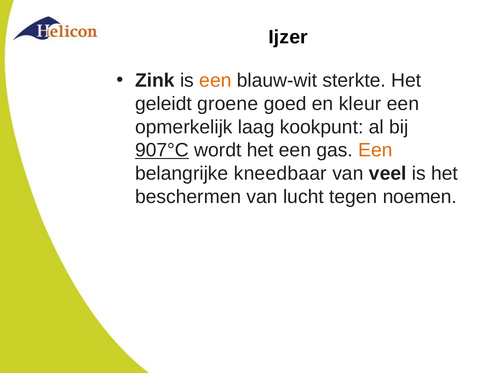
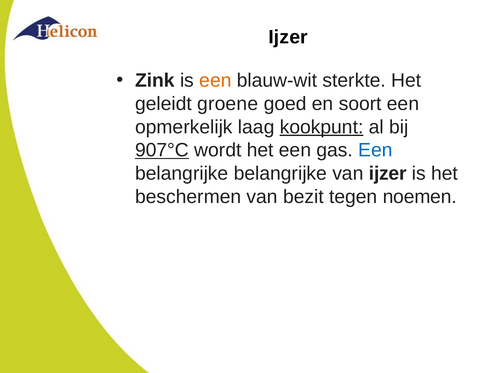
kleur: kleur -> soort
kookpunt underline: none -> present
Een at (375, 150) colour: orange -> blue
belangrijke kneedbaar: kneedbaar -> belangrijke
van veel: veel -> ijzer
lucht: lucht -> bezit
